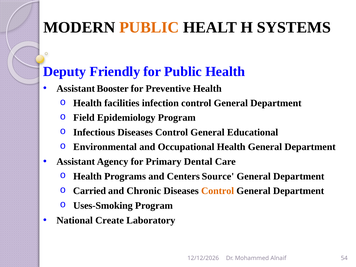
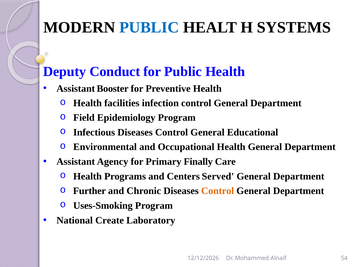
PUBLIC at (149, 27) colour: orange -> blue
Friendly: Friendly -> Conduct
Dental: Dental -> Finally
Source: Source -> Served
Carried: Carried -> Further
